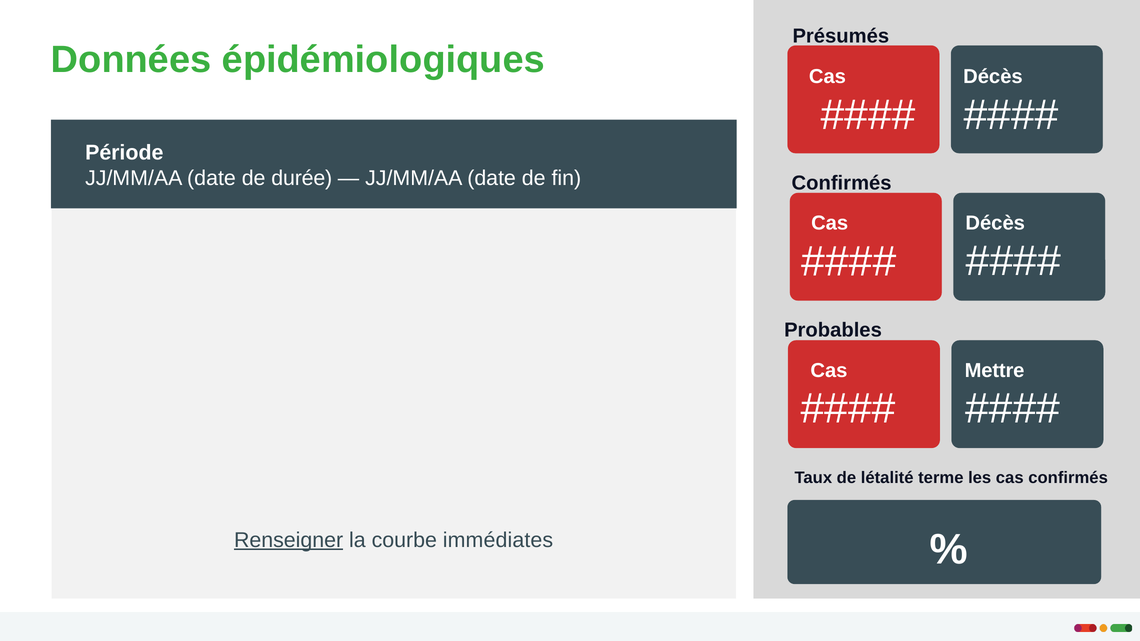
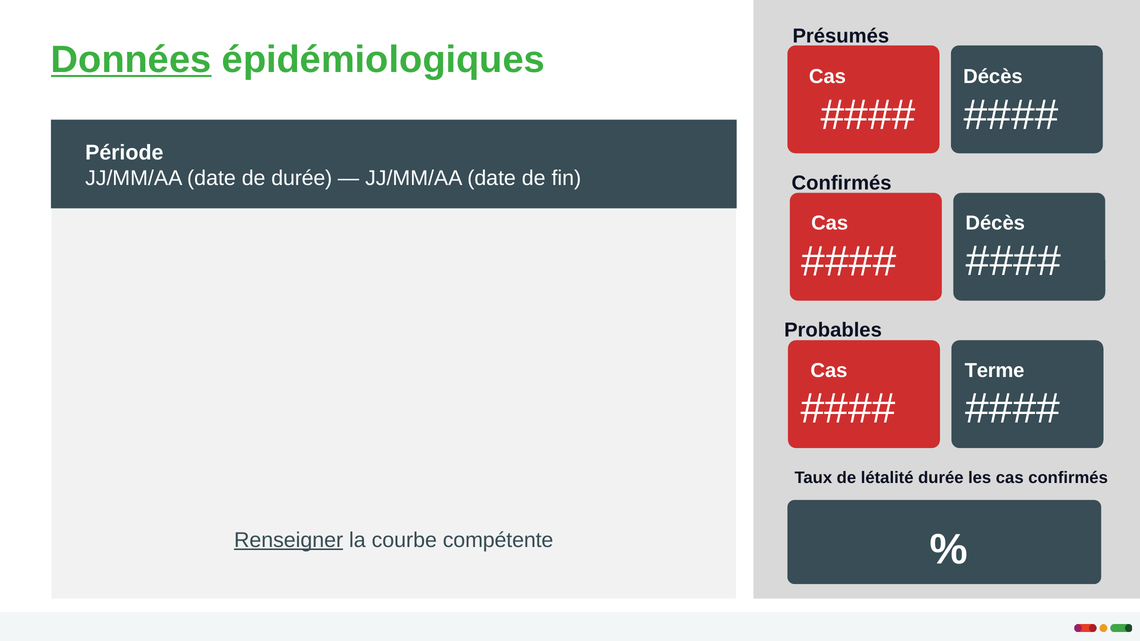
Données underline: none -> present
Mettre: Mettre -> Terme
létalité terme: terme -> durée
immédiates: immédiates -> compétente
